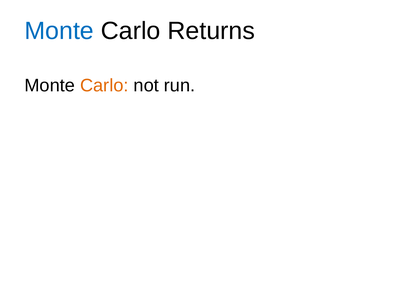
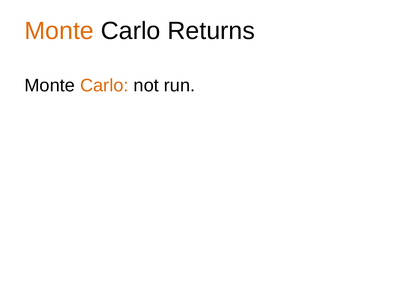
Monte at (59, 31) colour: blue -> orange
